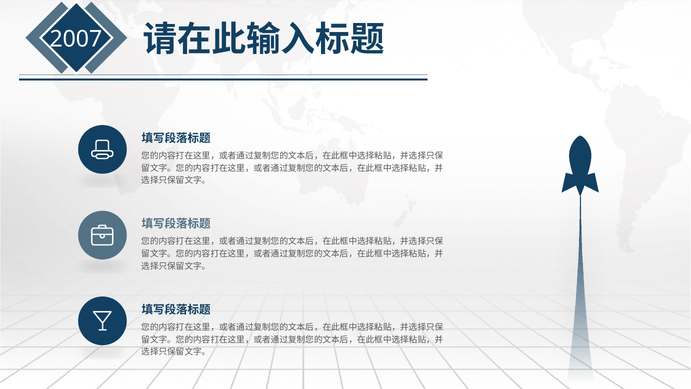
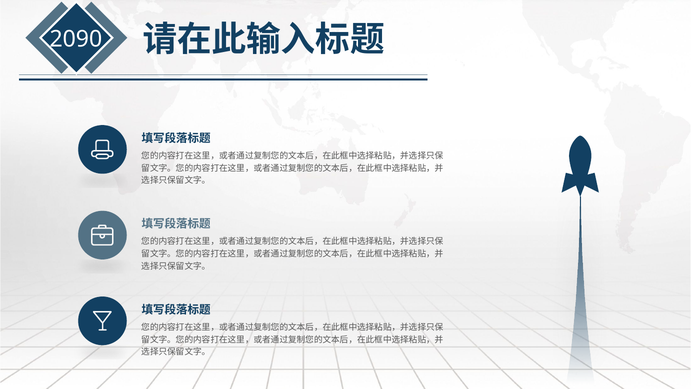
2007: 2007 -> 2090
